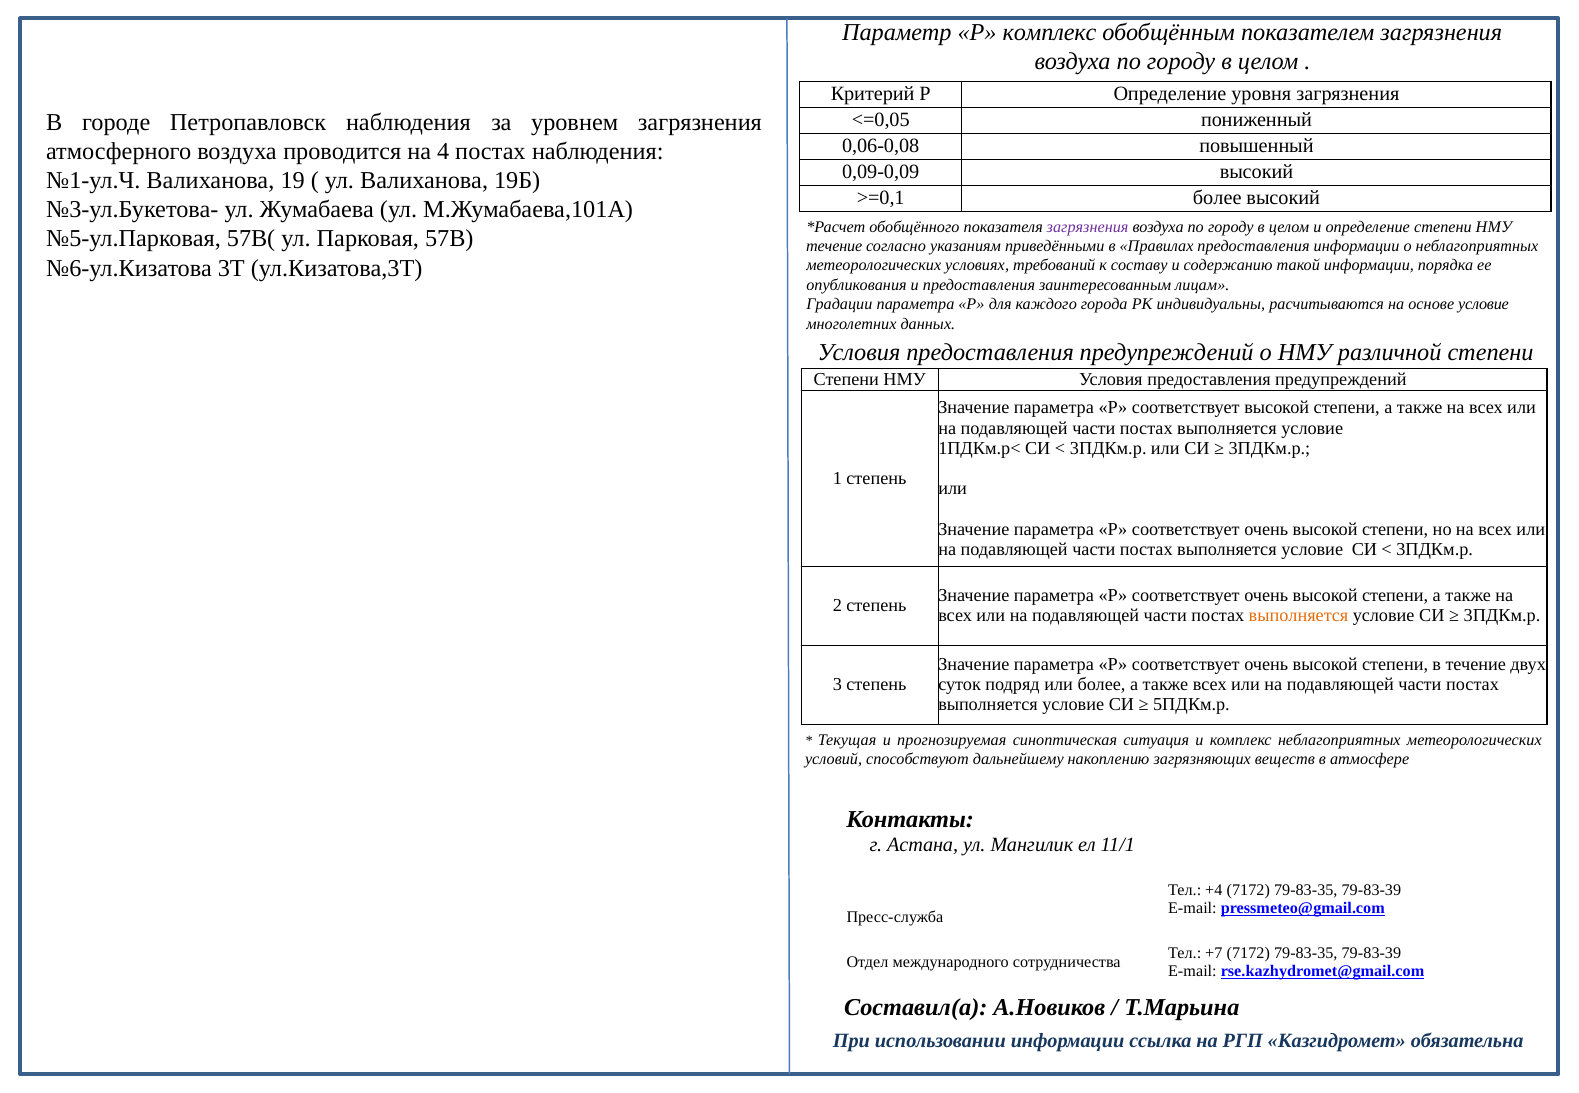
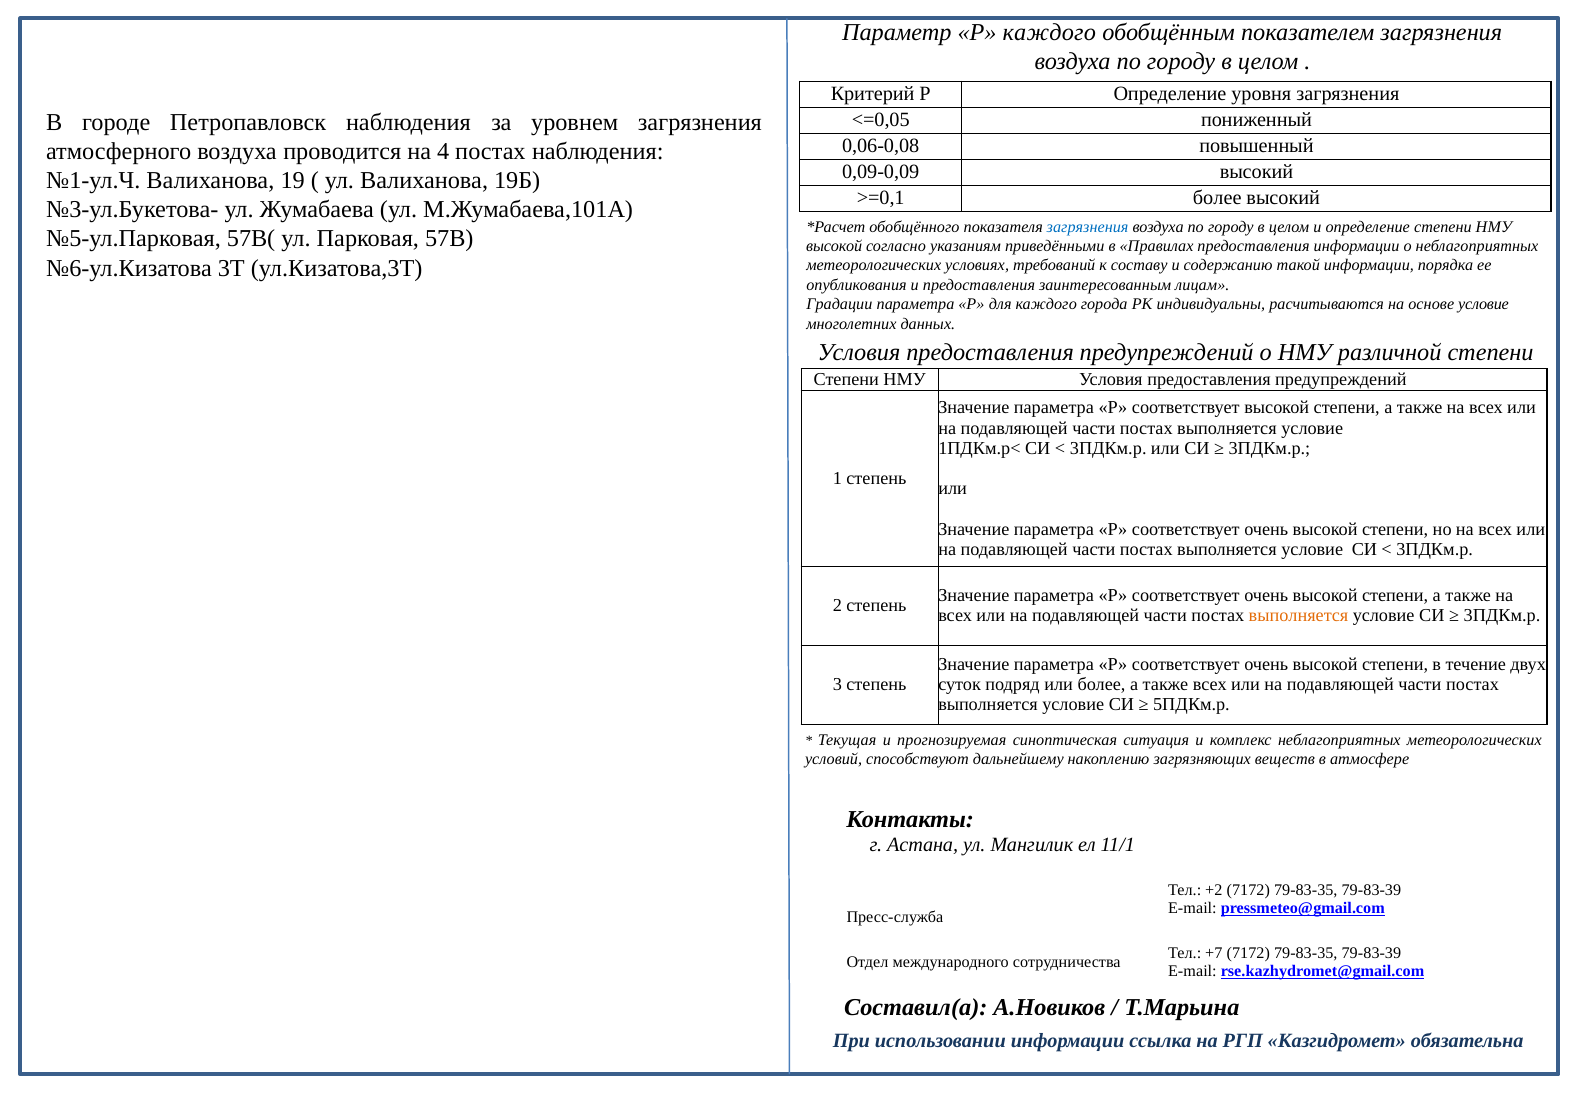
Р комплекс: комплекс -> каждого
загрязнения at (1088, 227) colour: purple -> blue
течение at (834, 246): течение -> высокой
+4: +4 -> +2
